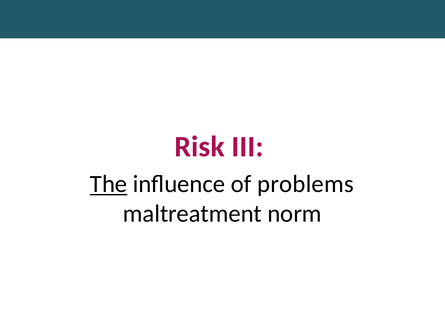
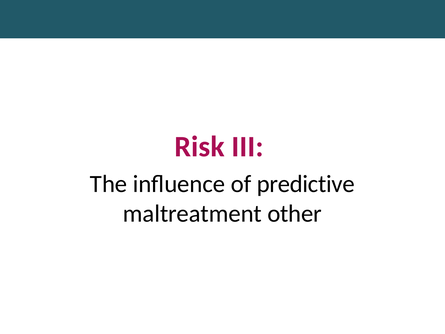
The underline: present -> none
problems: problems -> predictive
norm: norm -> other
